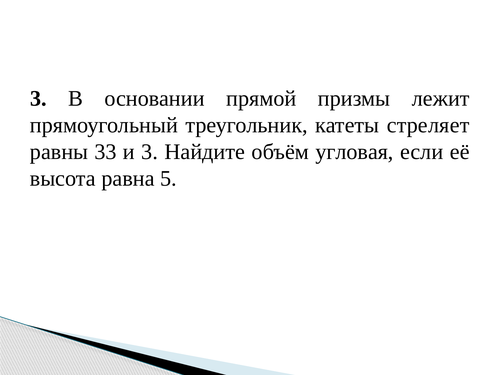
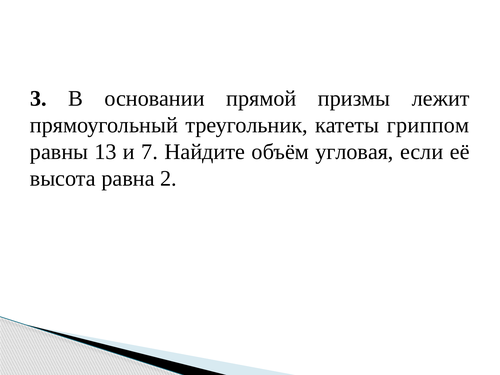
стреляет: стреляет -> гриппом
33: 33 -> 13
и 3: 3 -> 7
5: 5 -> 2
